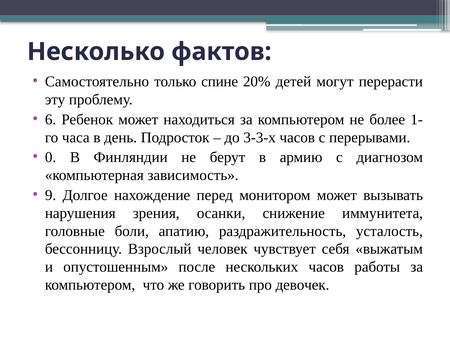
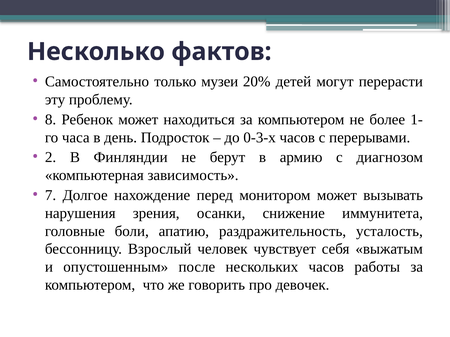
спине: спине -> музеи
6: 6 -> 8
3-3-х: 3-3-х -> 0-3-х
0: 0 -> 2
9: 9 -> 7
